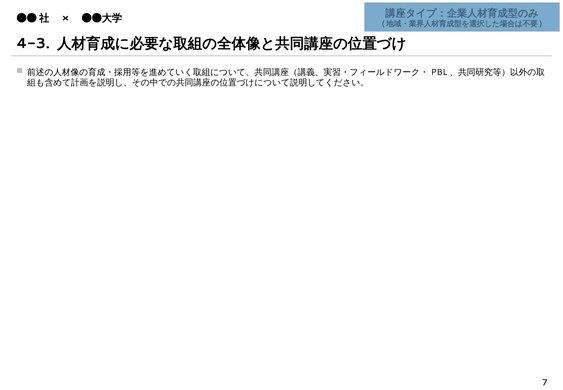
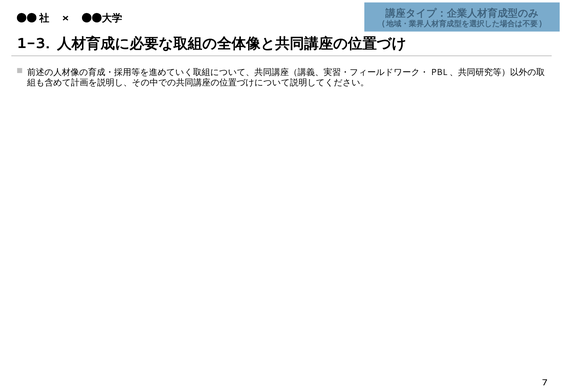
4-3: 4-3 -> 1-3
